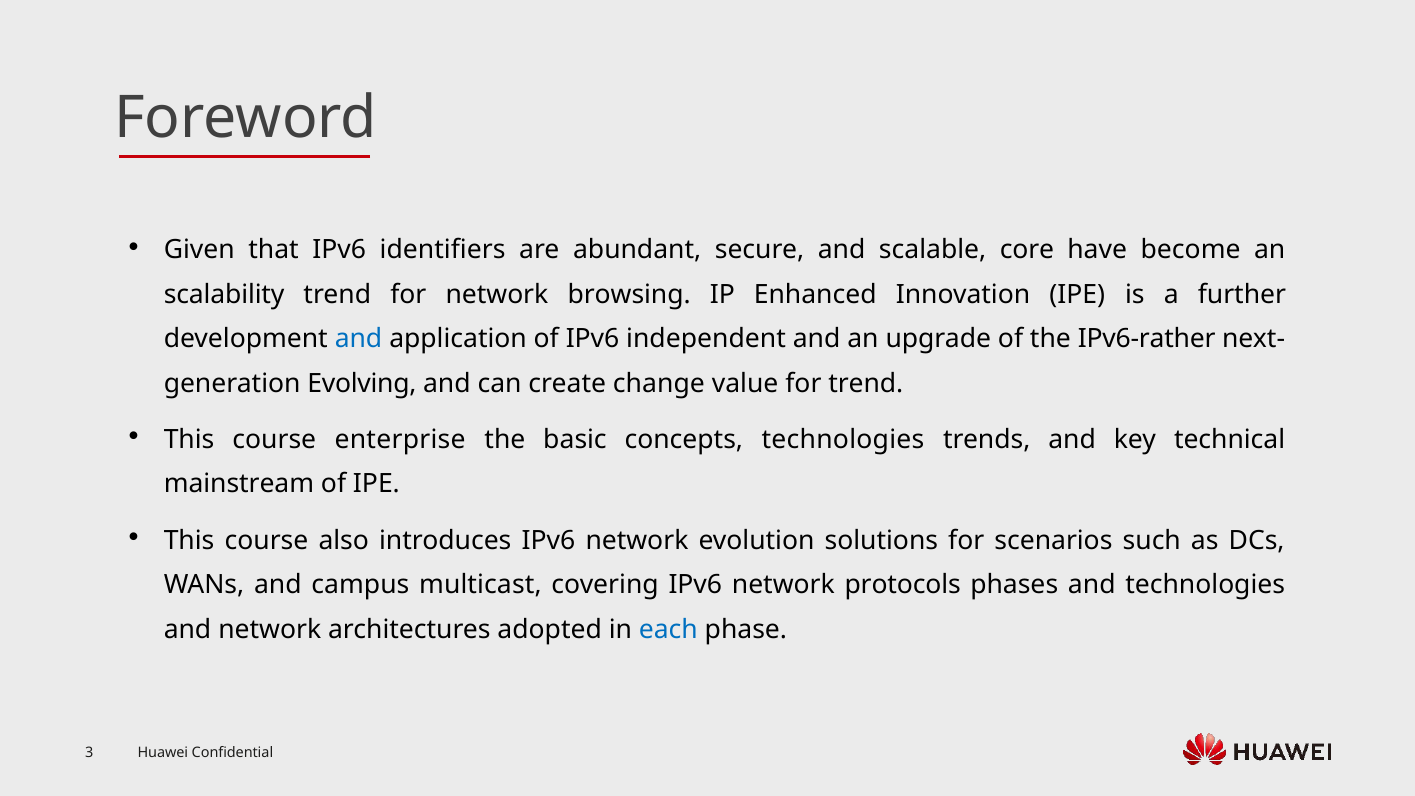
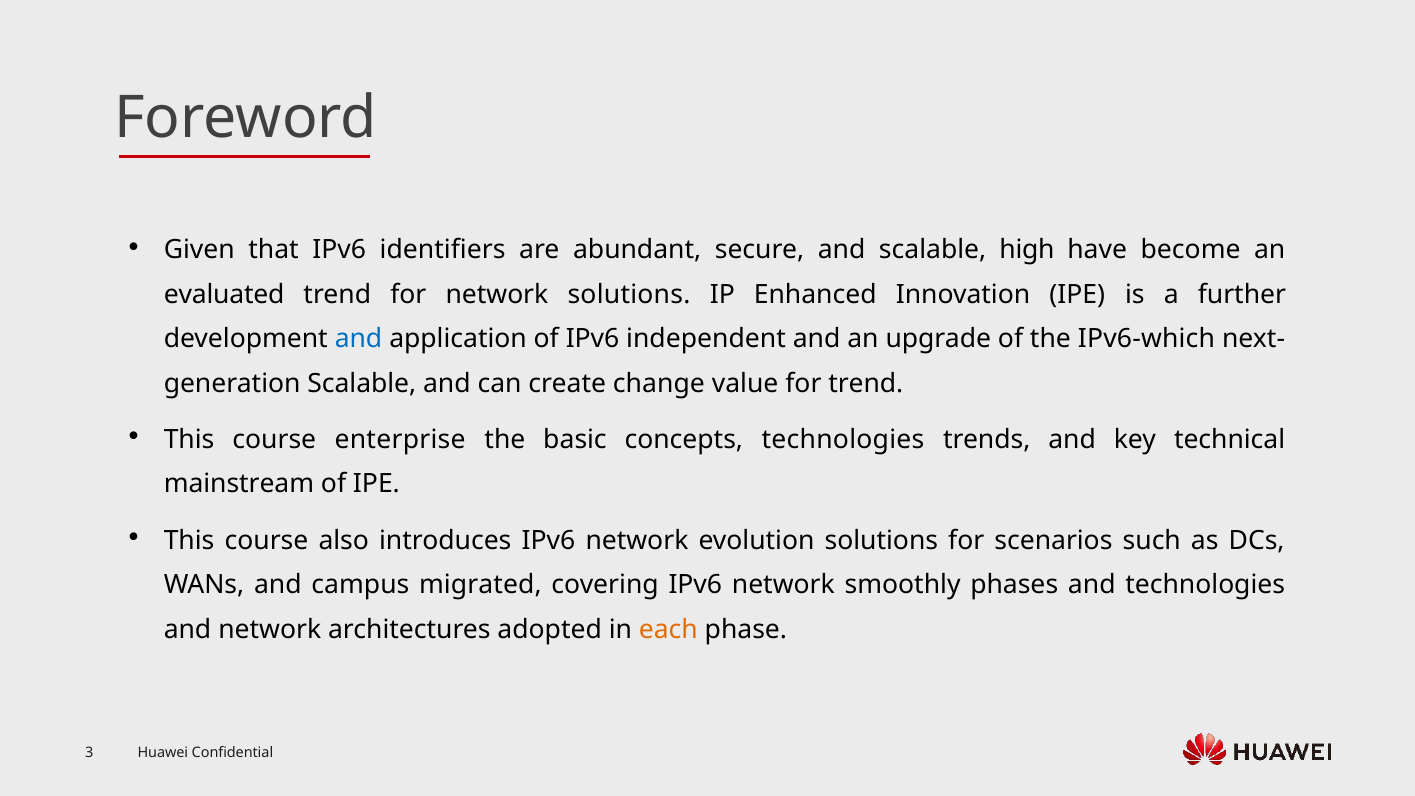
core: core -> high
scalability: scalability -> evaluated
network browsing: browsing -> solutions
IPv6-rather: IPv6-rather -> IPv6-which
Evolving at (362, 383): Evolving -> Scalable
multicast: multicast -> migrated
protocols: protocols -> smoothly
each colour: blue -> orange
